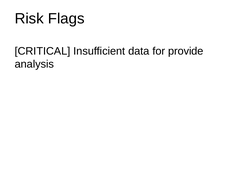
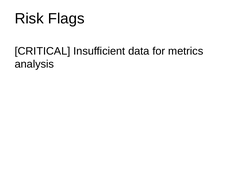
provide: provide -> metrics
